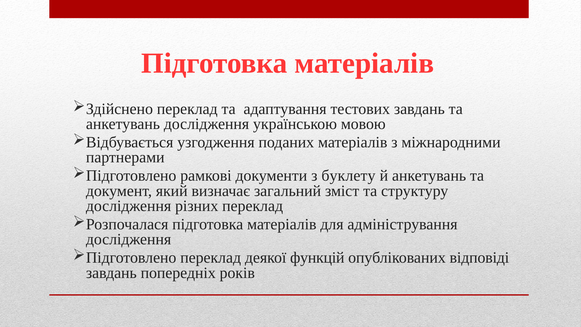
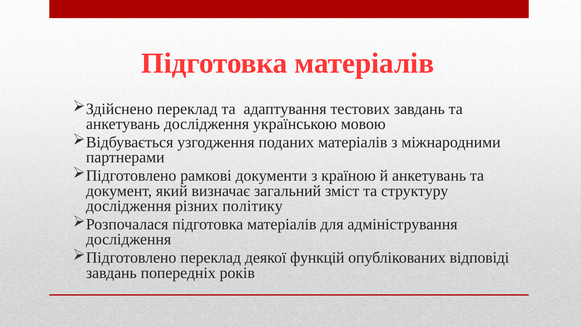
буклету: буклету -> країною
різних переклад: переклад -> політику
